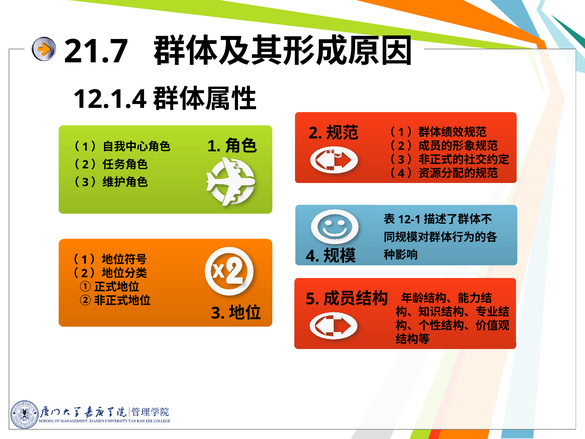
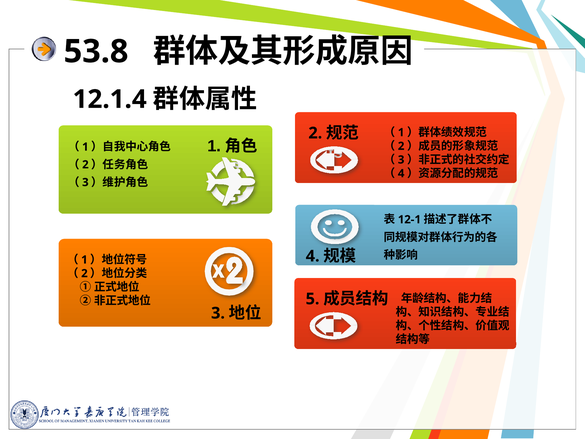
21.7: 21.7 -> 53.8
